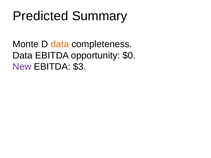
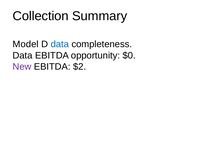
Predicted: Predicted -> Collection
Monte: Monte -> Model
data at (60, 44) colour: orange -> blue
$3: $3 -> $2
